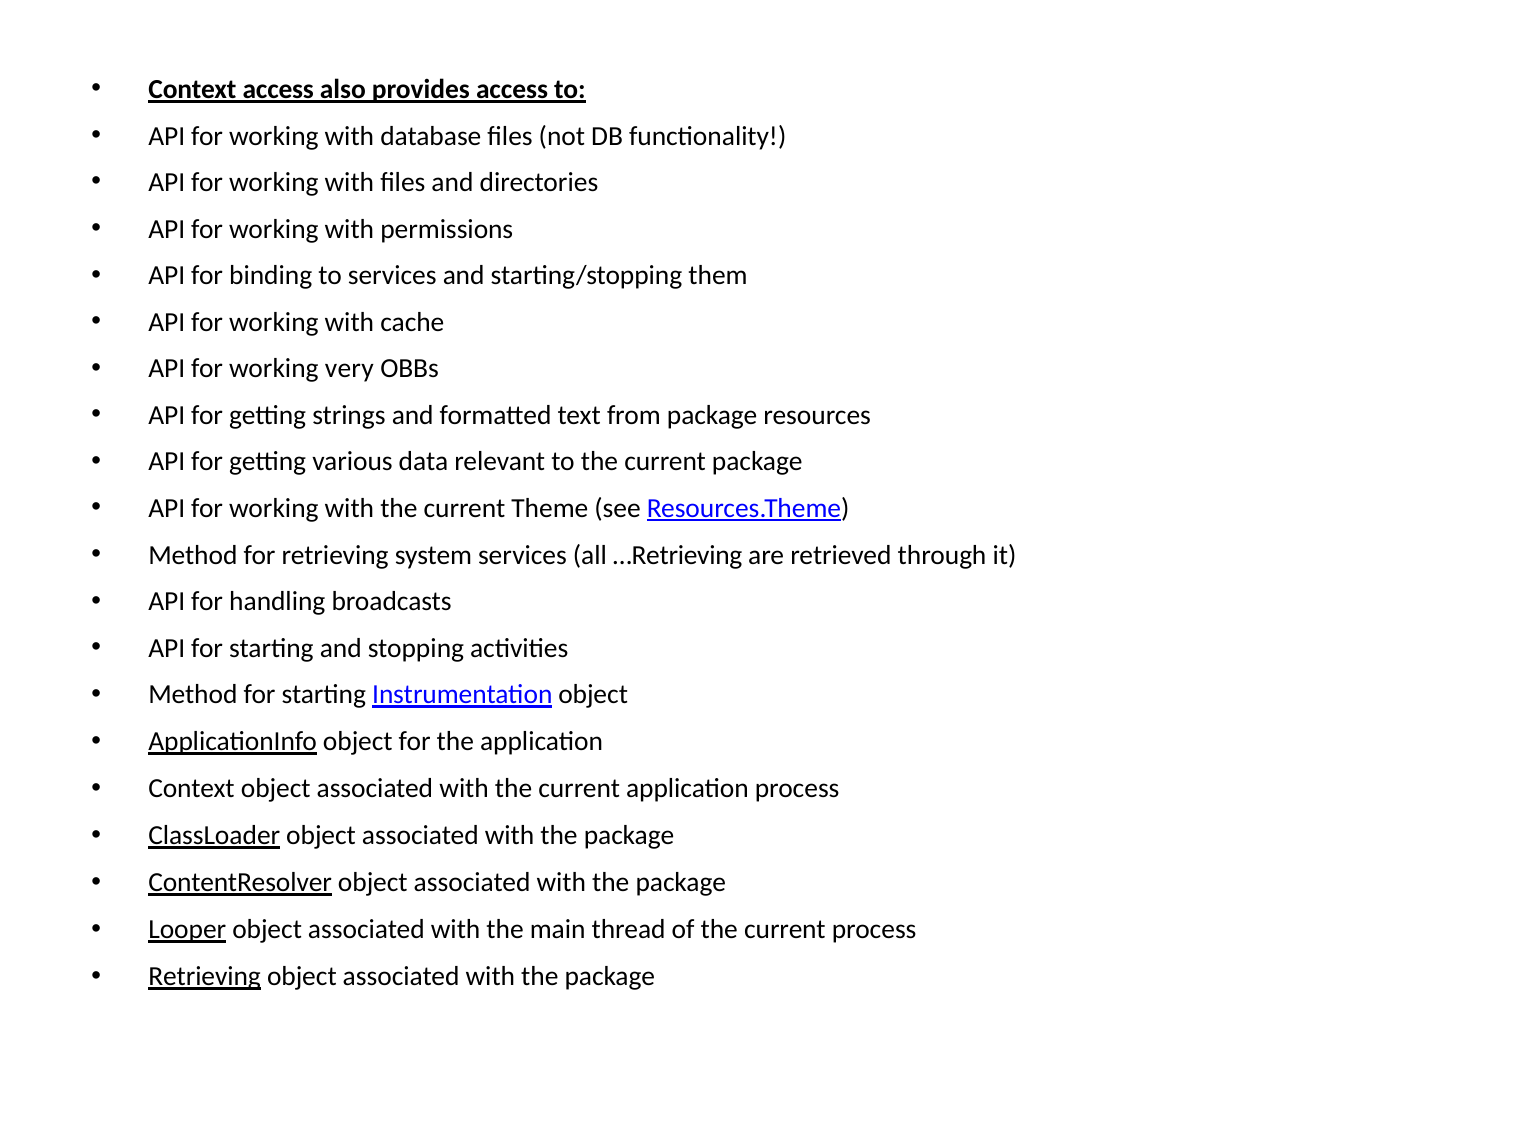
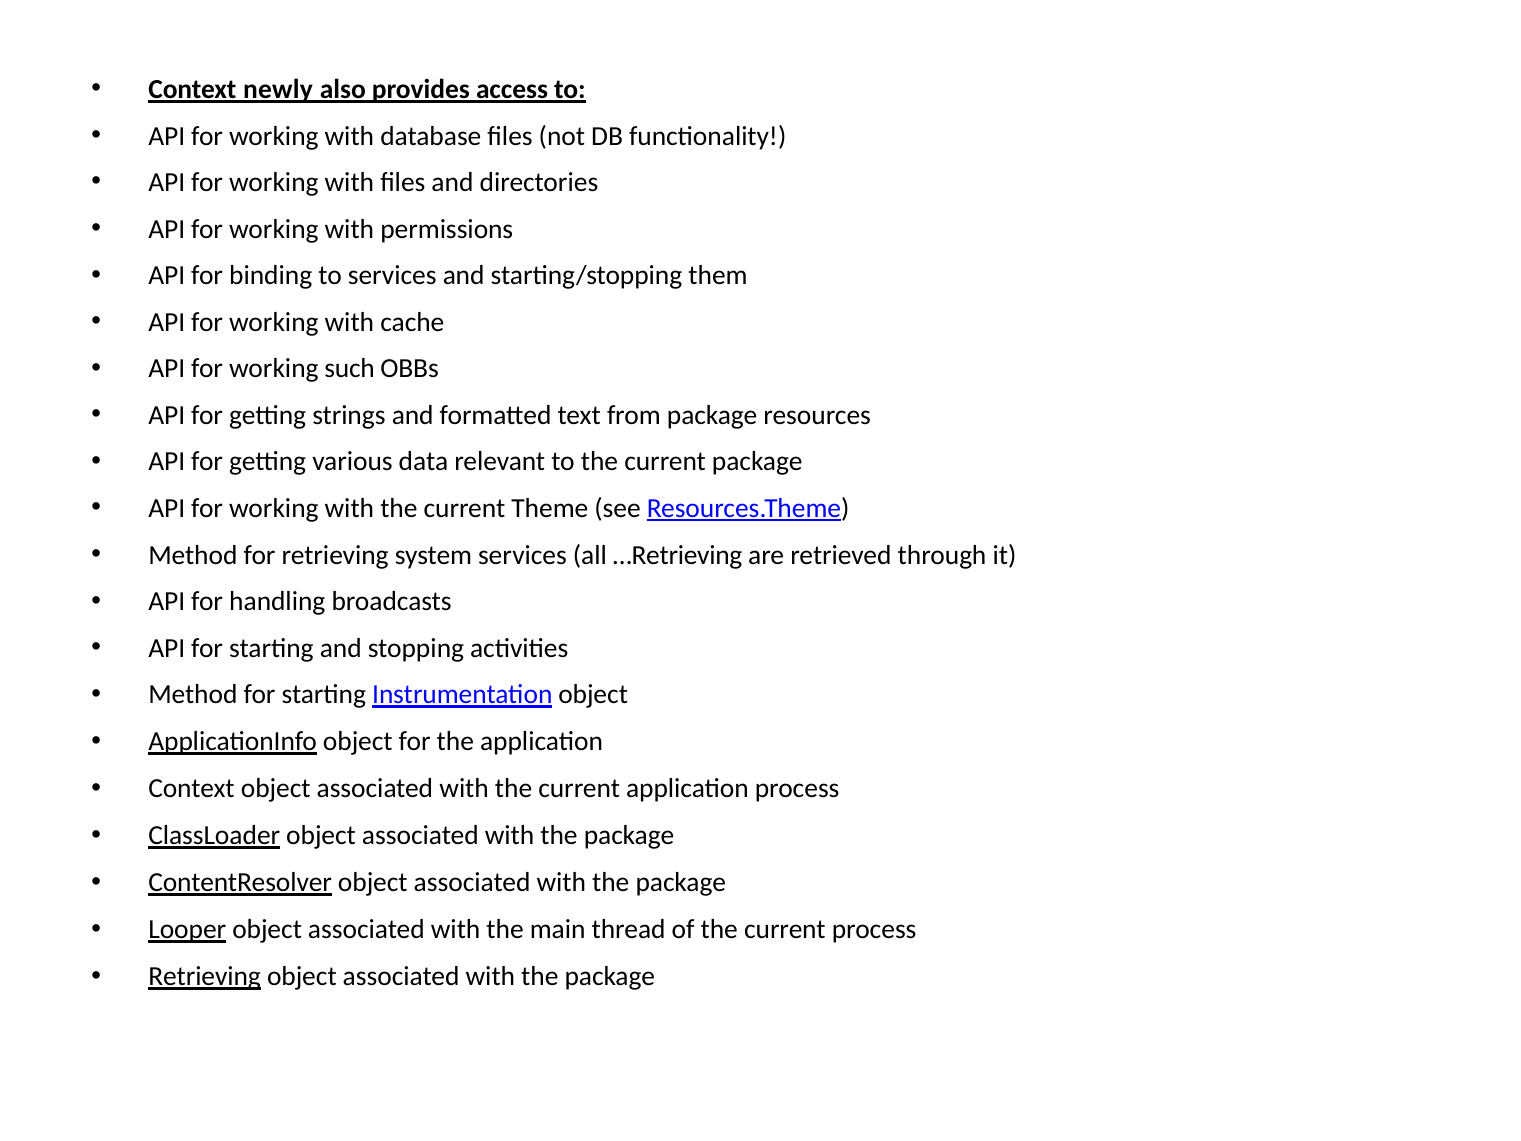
Context access: access -> newly
very: very -> such
